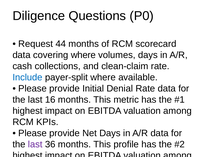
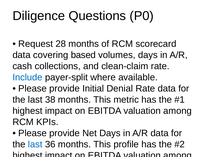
44: 44 -> 28
covering where: where -> based
16: 16 -> 38
last at (35, 144) colour: purple -> blue
